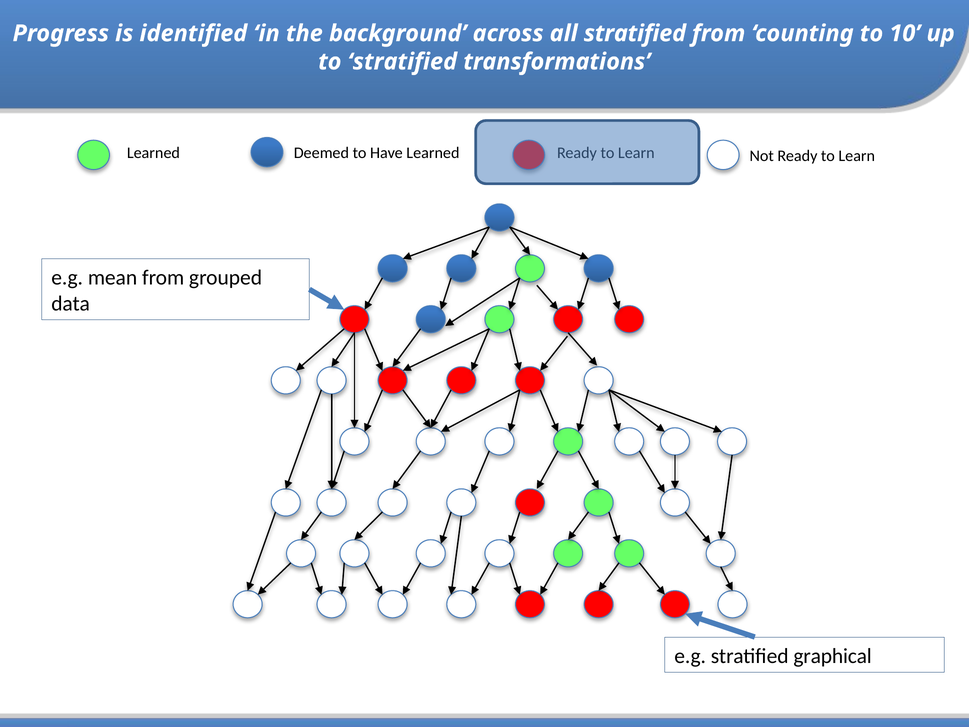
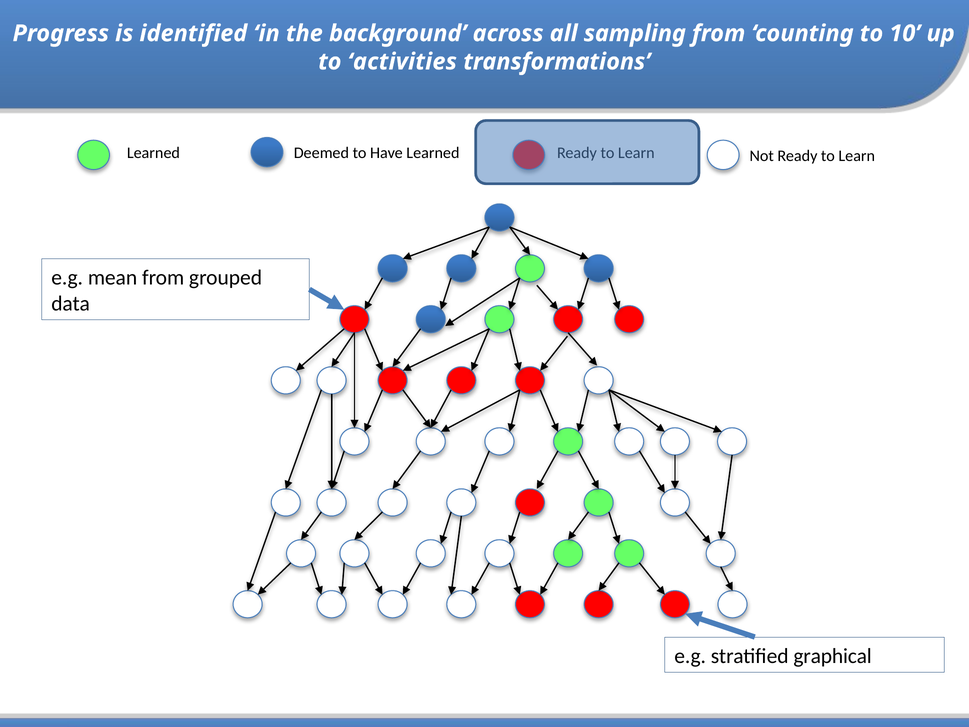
all stratified: stratified -> sampling
to stratified: stratified -> activities
